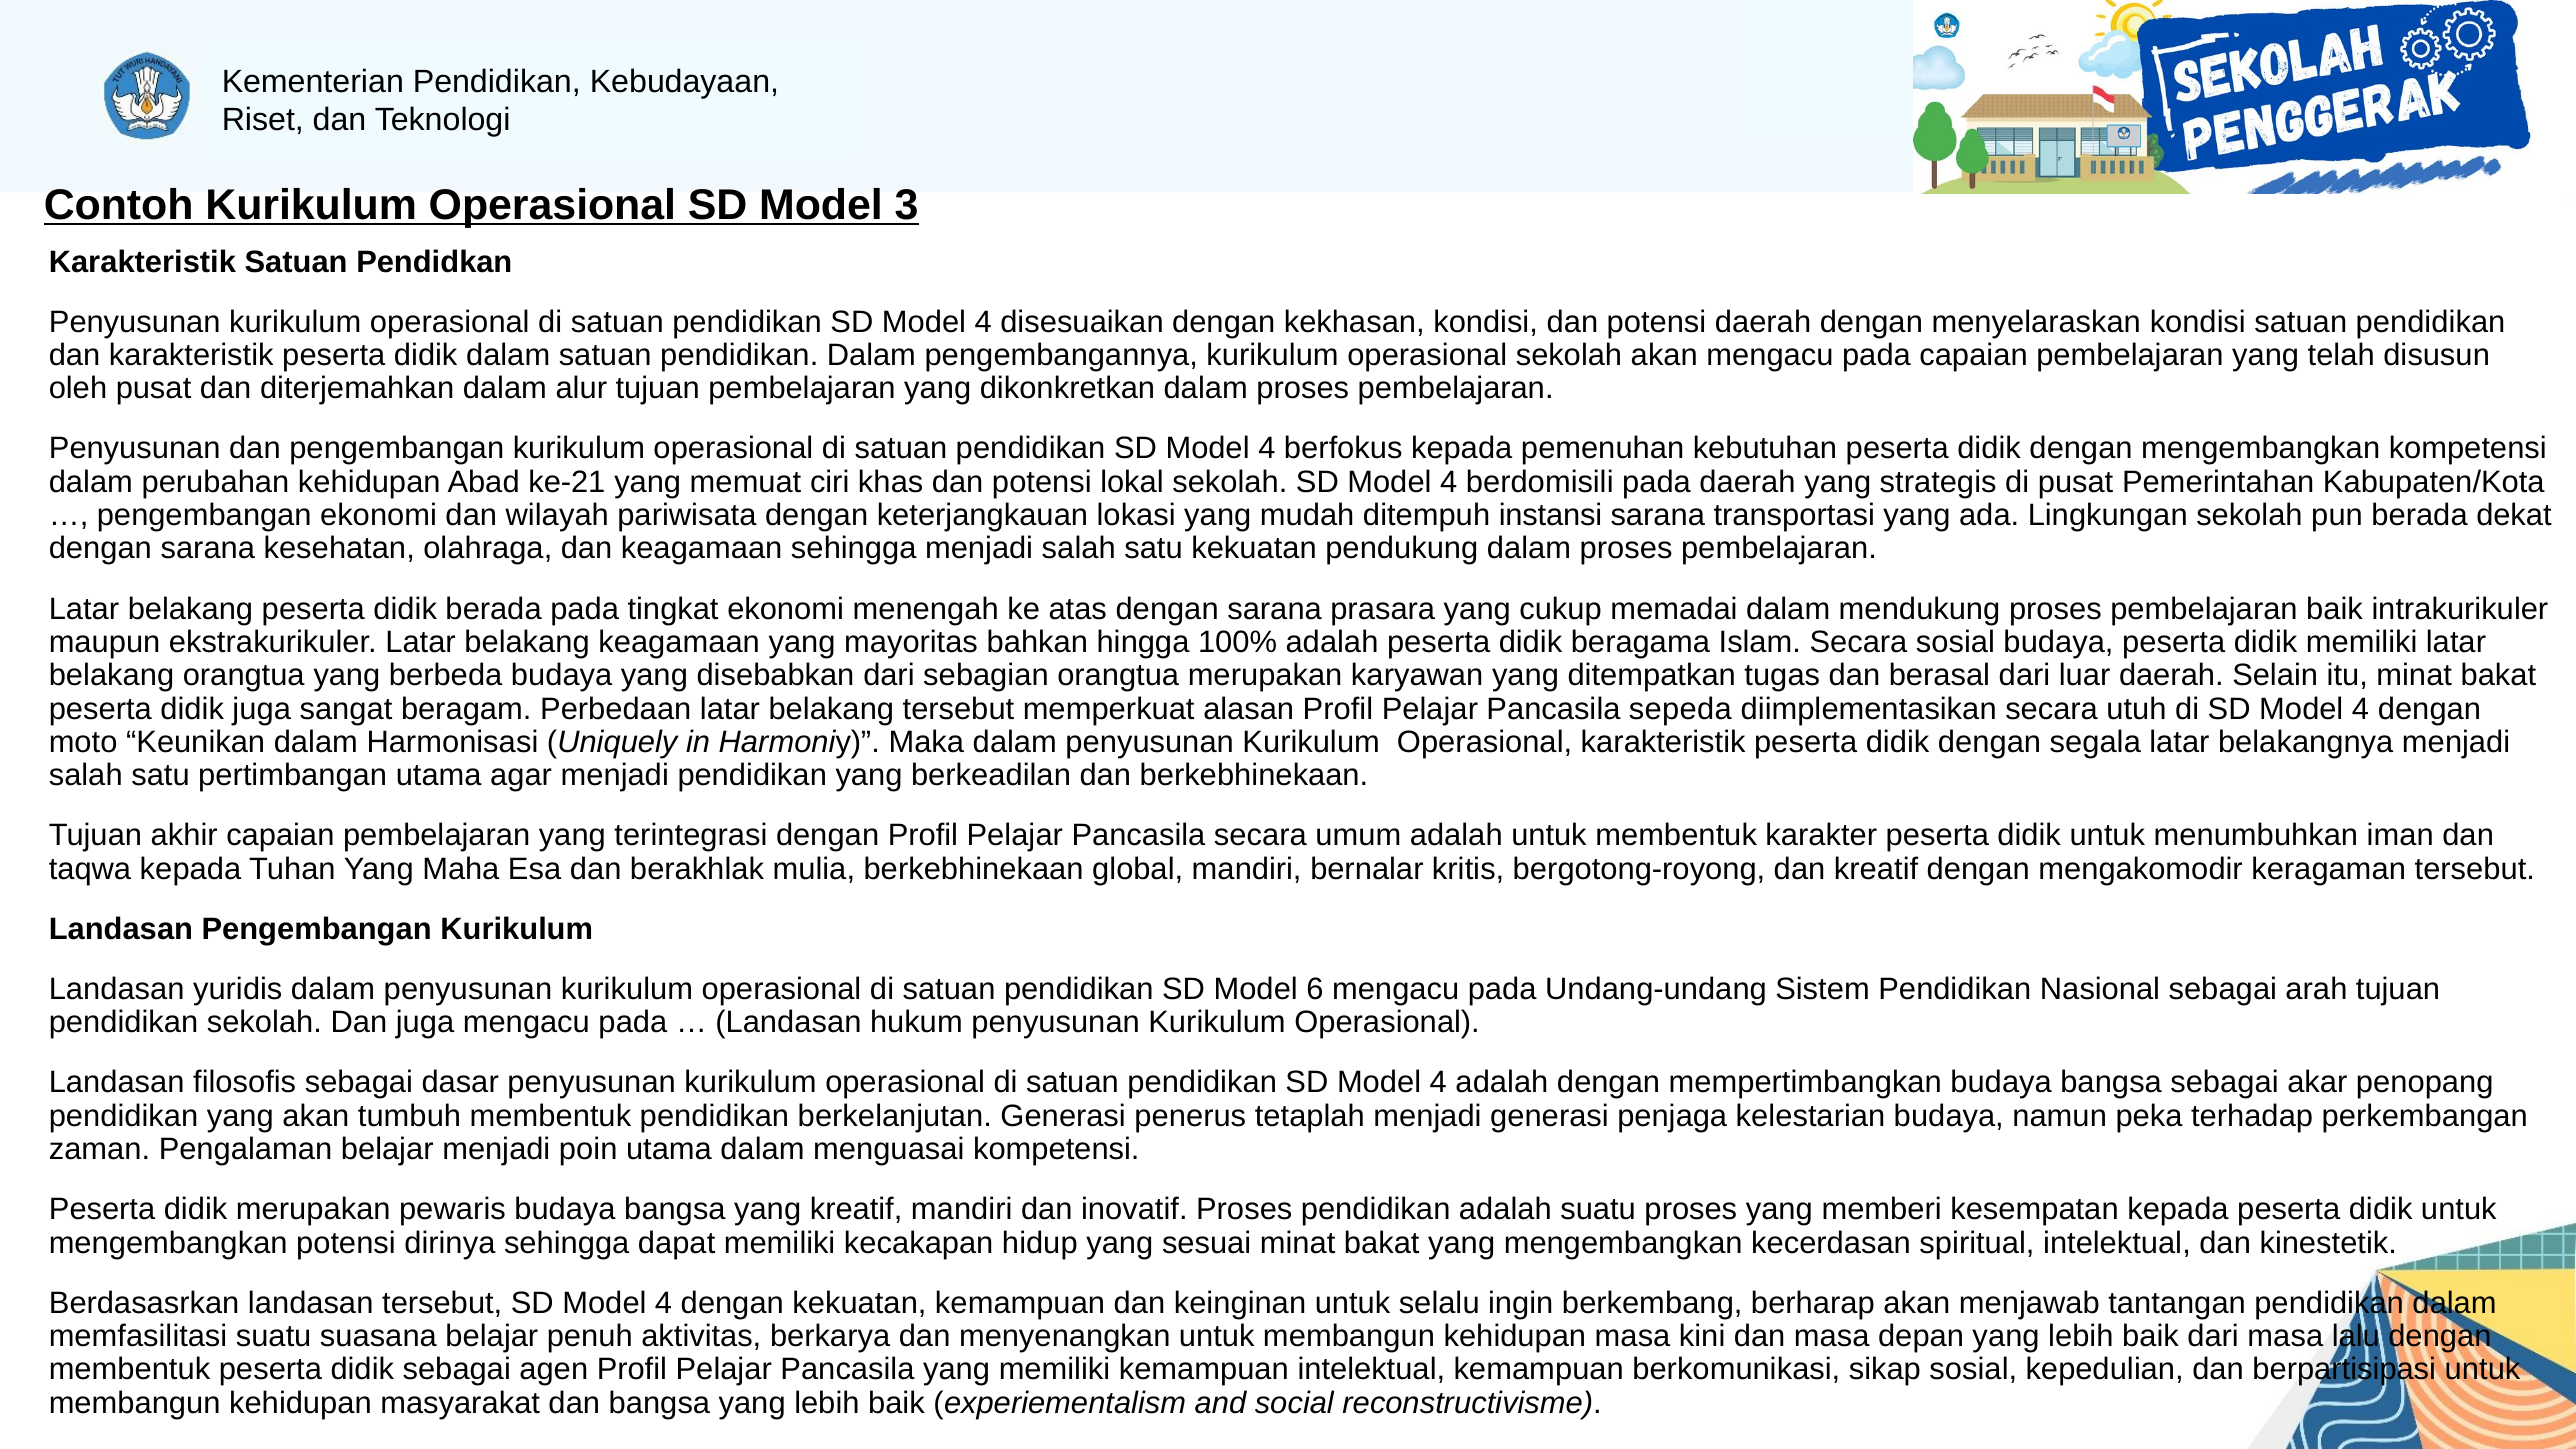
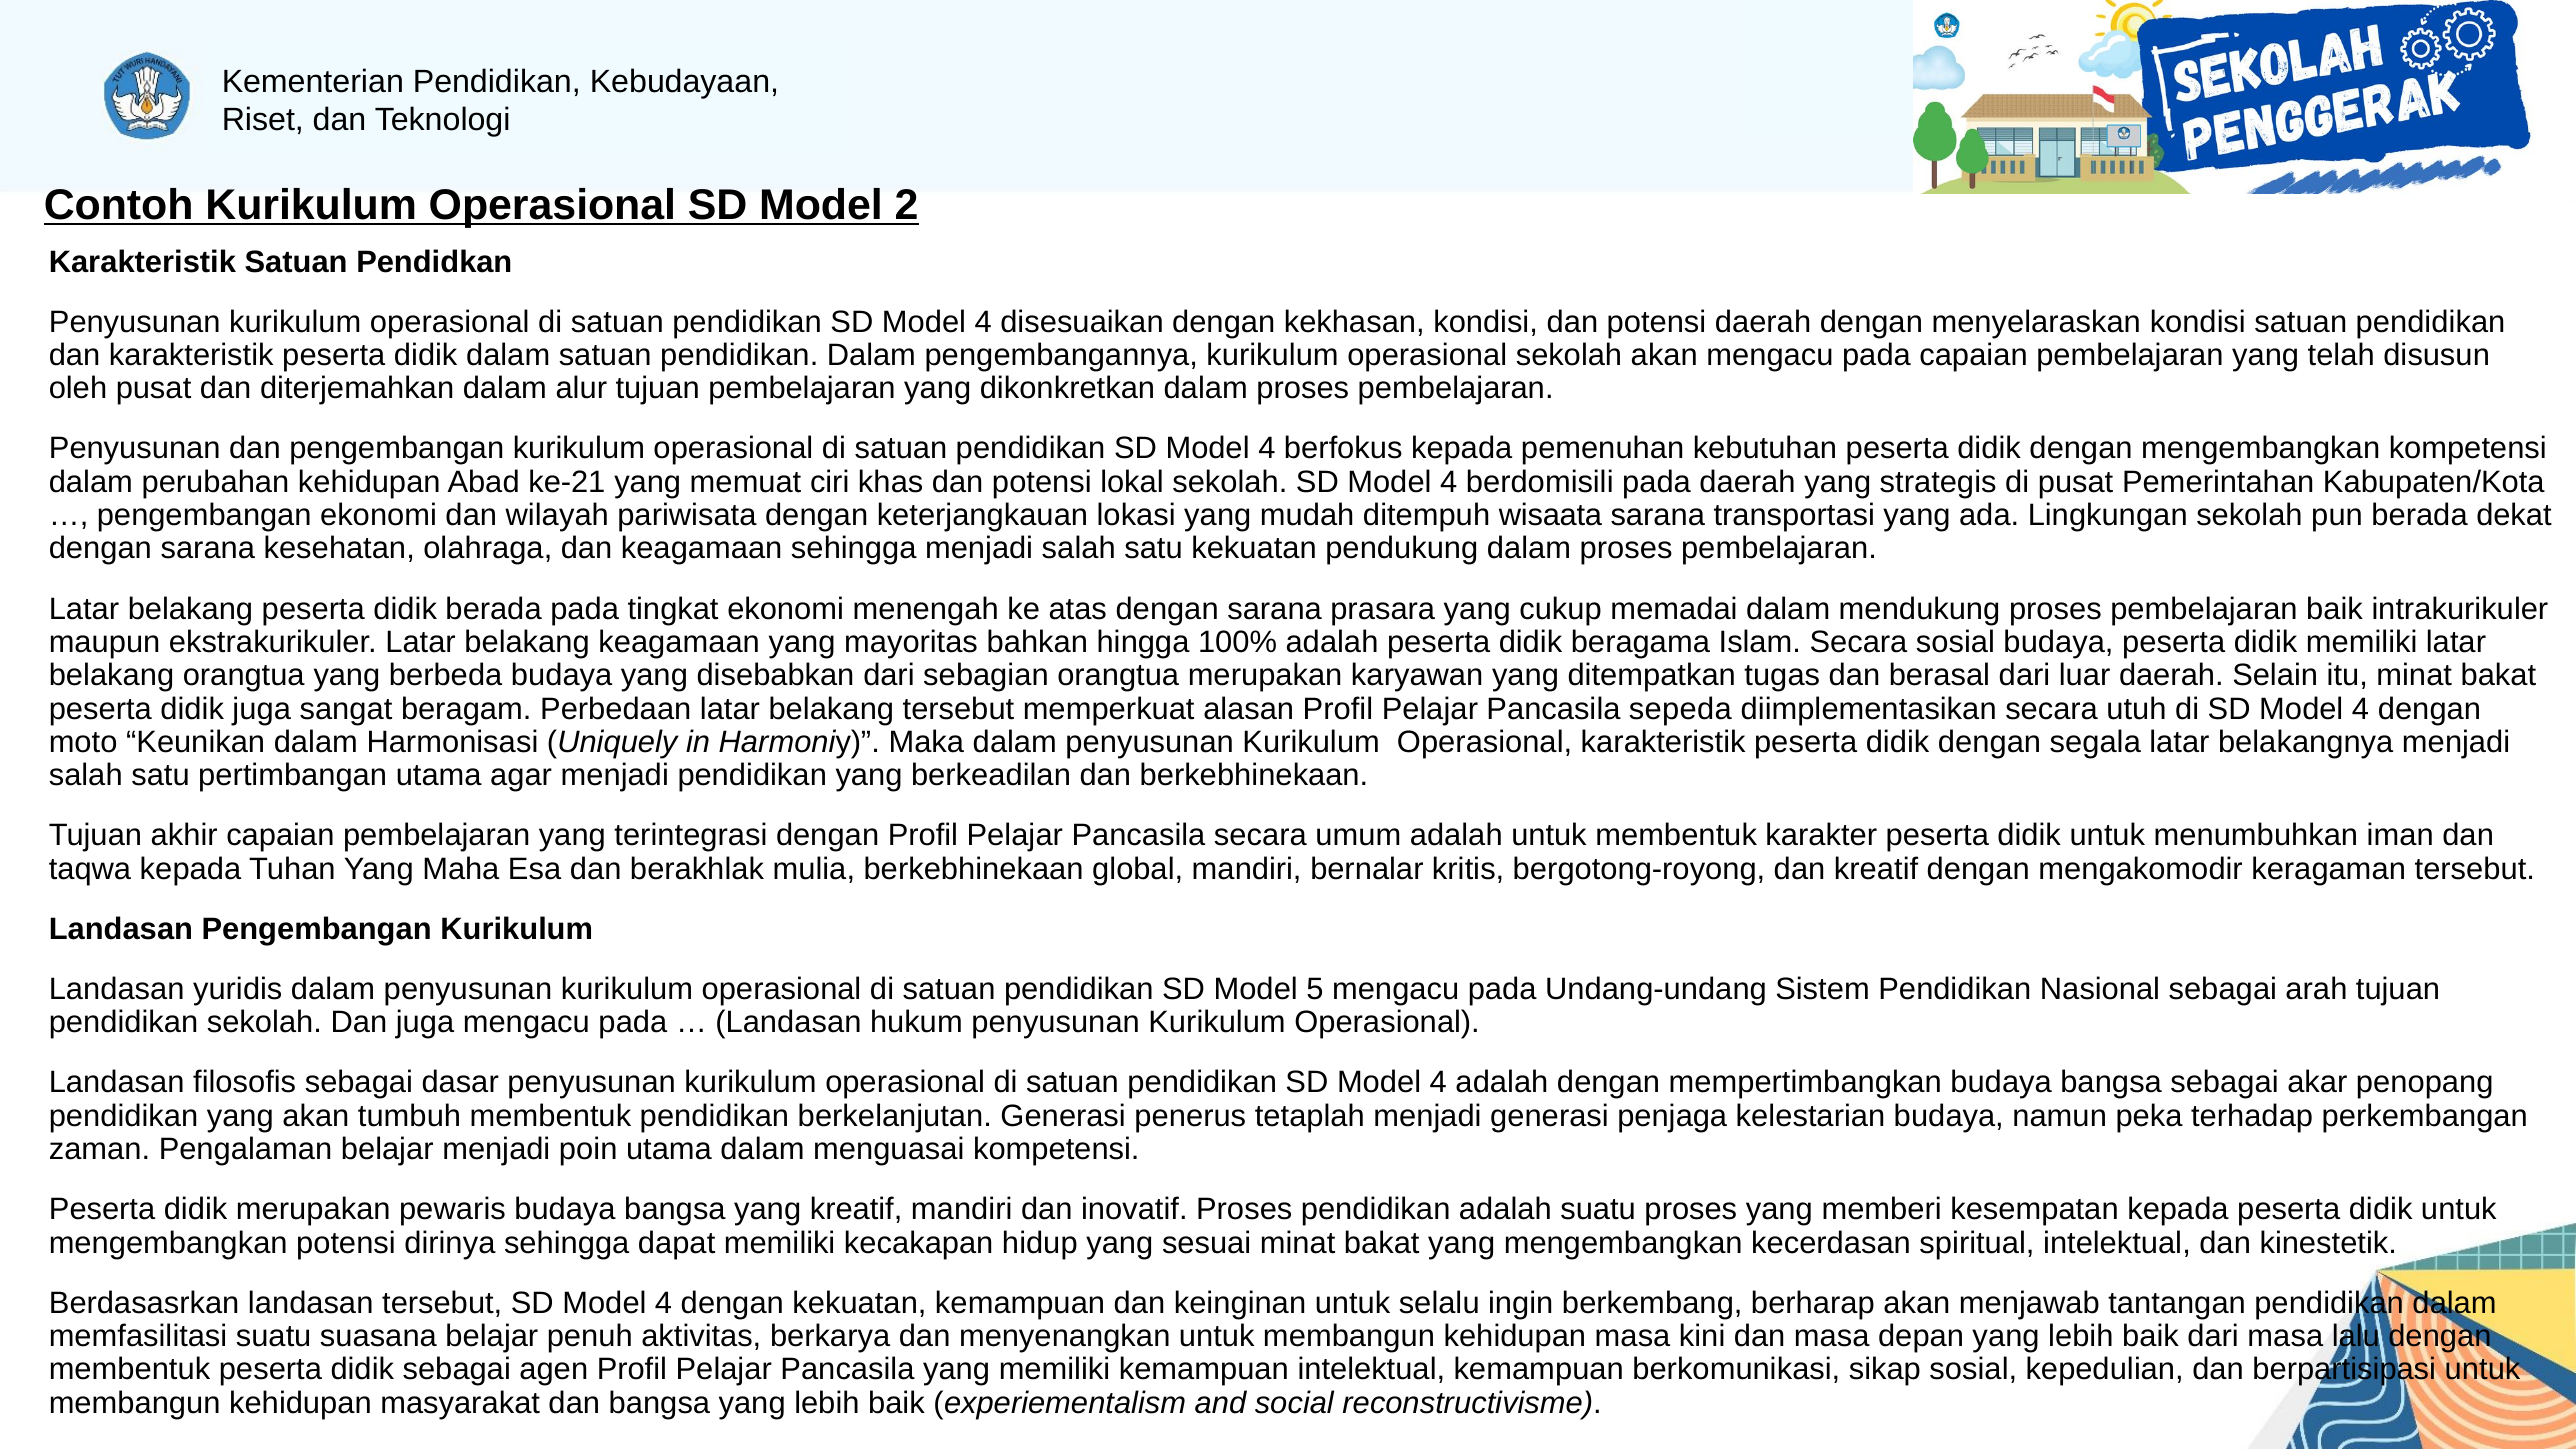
3: 3 -> 2
instansi: instansi -> wisaata
6: 6 -> 5
